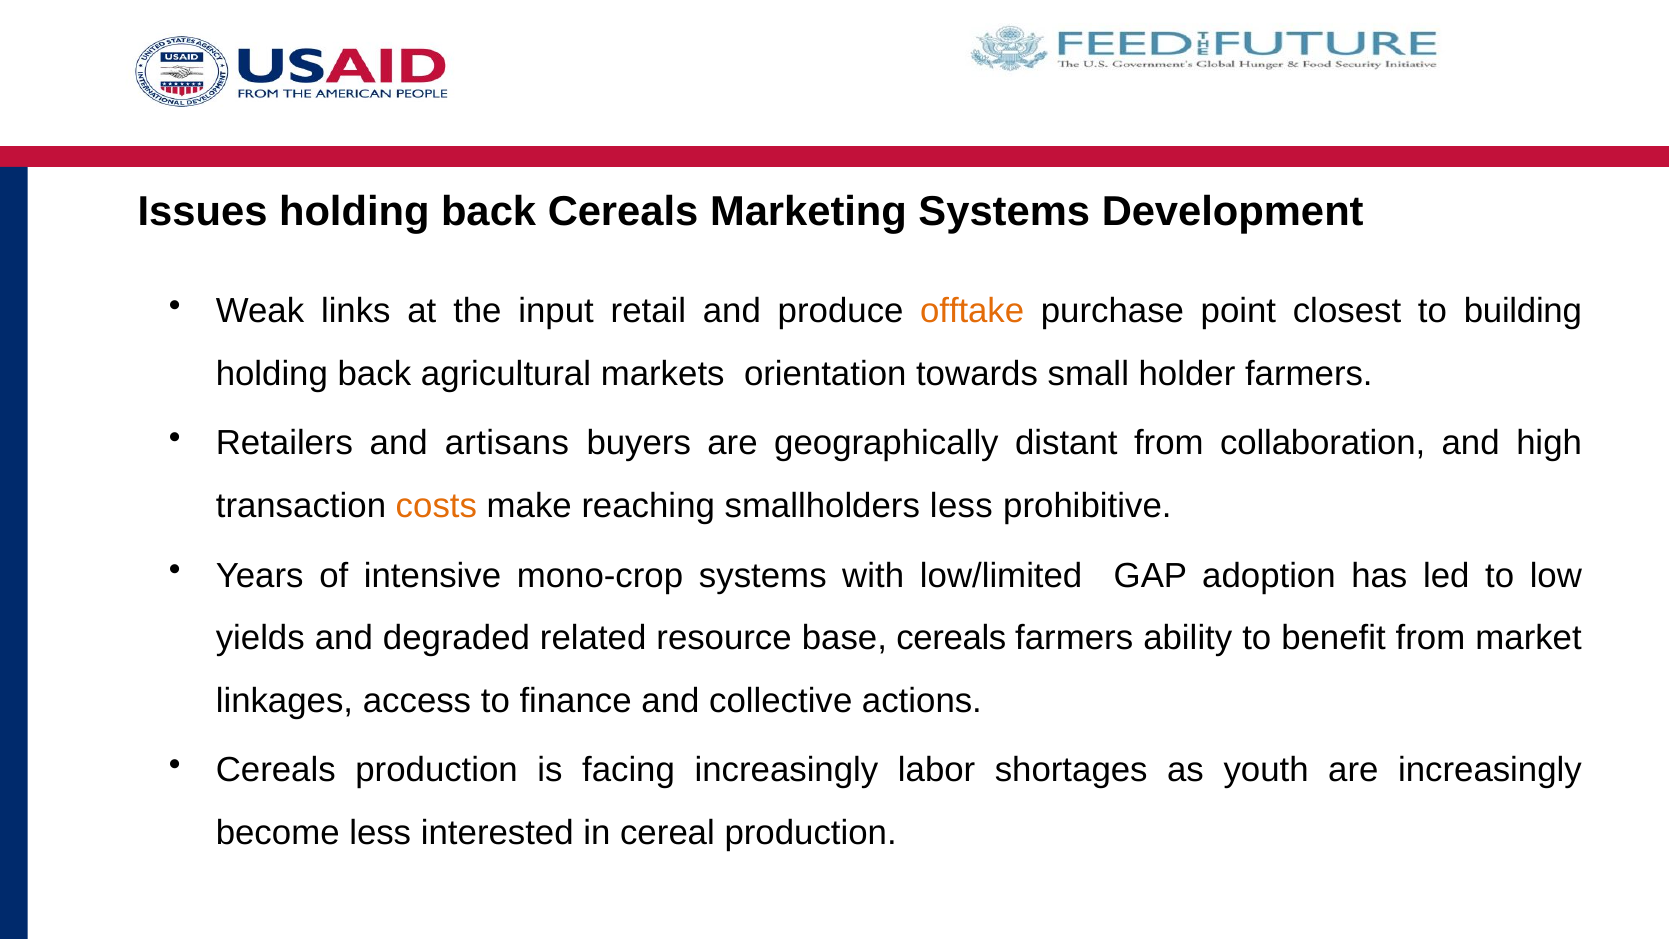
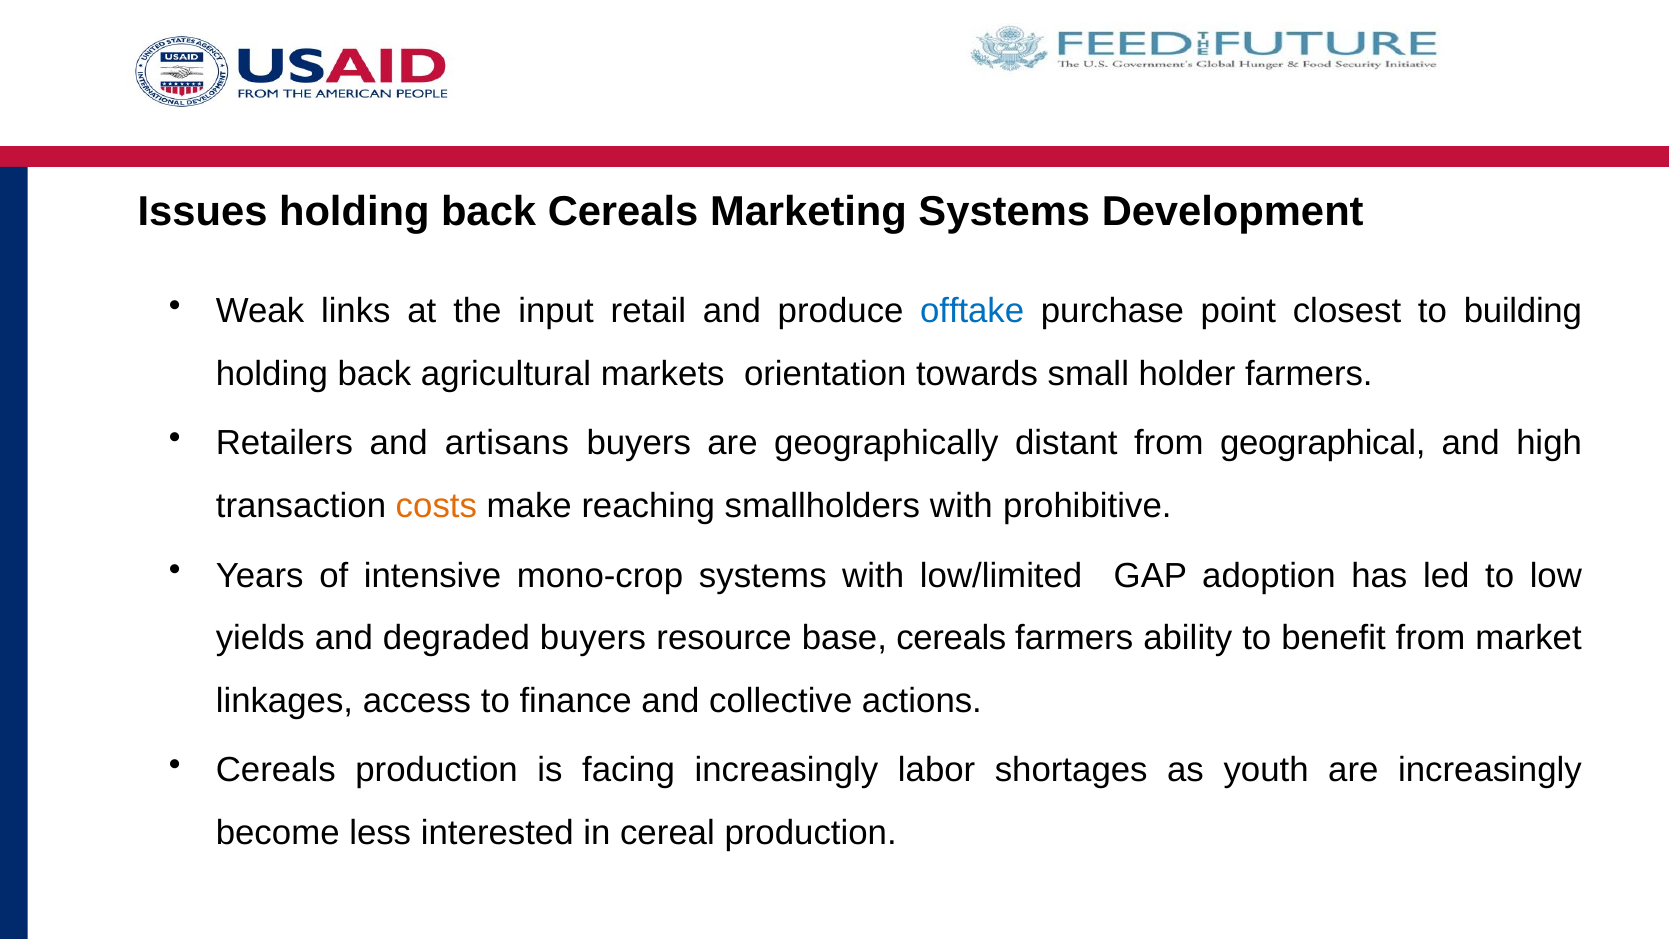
offtake colour: orange -> blue
collaboration: collaboration -> geographical
smallholders less: less -> with
degraded related: related -> buyers
